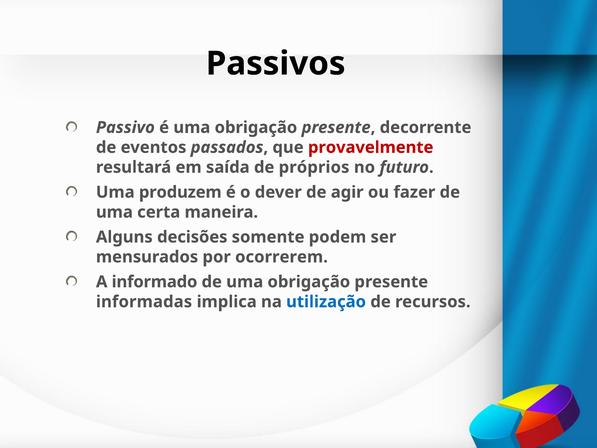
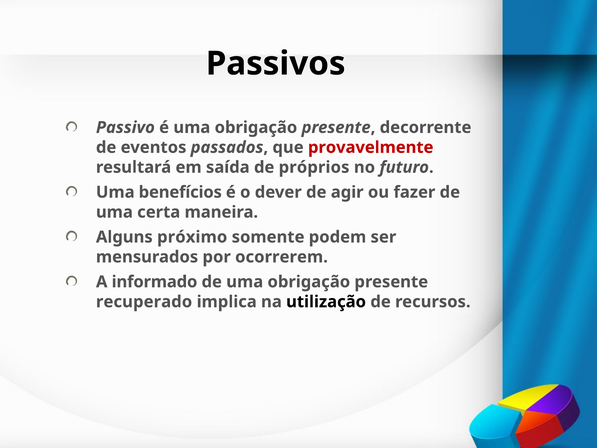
produzem: produzem -> benefícios
decisões: decisões -> próximo
informadas: informadas -> recuperado
utilização colour: blue -> black
